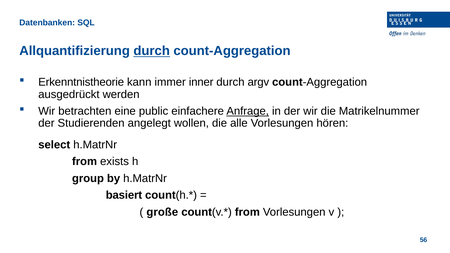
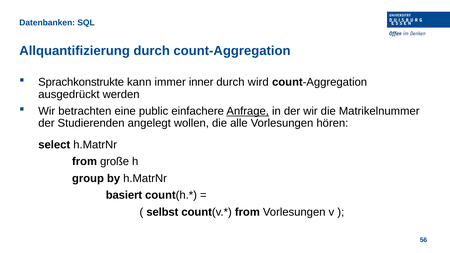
durch at (152, 51) underline: present -> none
Erkenntnistheorie: Erkenntnistheorie -> Sprachkonstrukte
argv: argv -> wird
exists: exists -> große
große: große -> selbst
